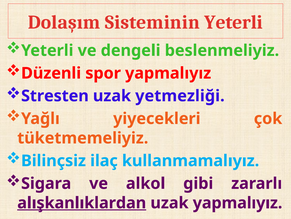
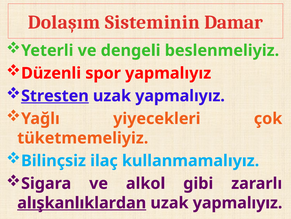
Sisteminin Yeterli: Yeterli -> Damar
Stresten underline: none -> present
yetmezliği at (180, 96): yetmezliği -> yapmalıyız
